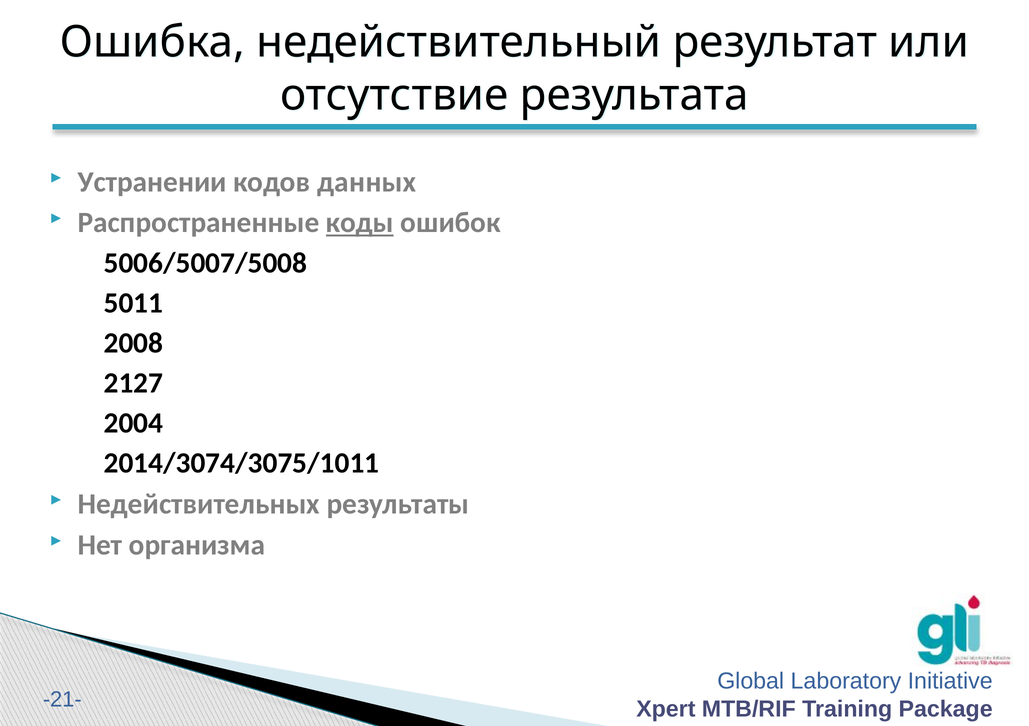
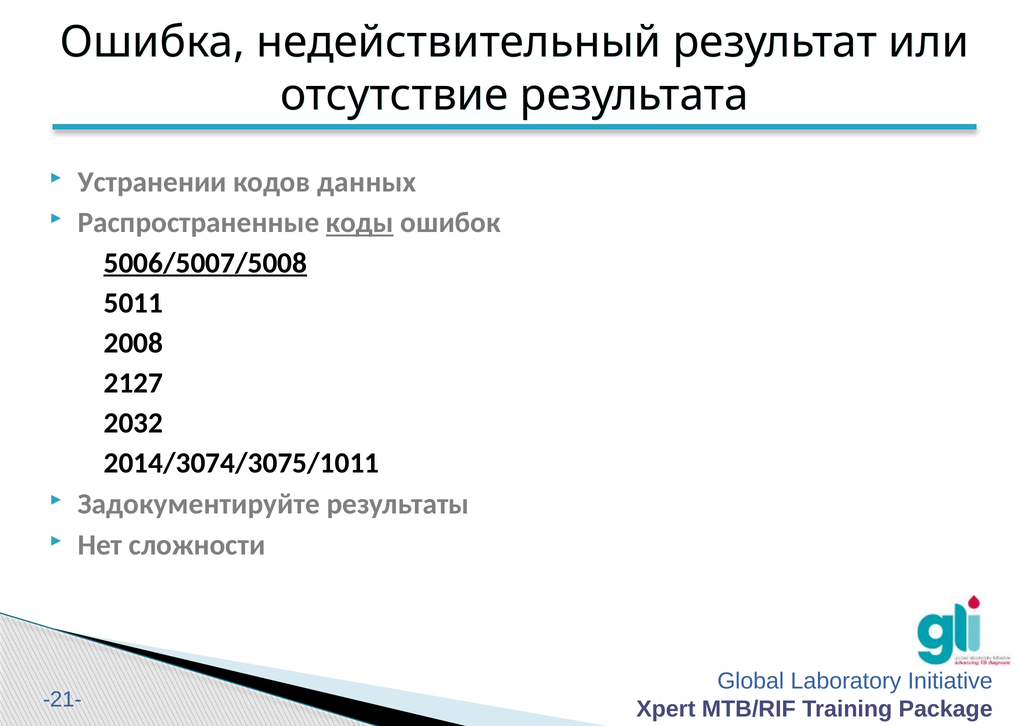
5006/5007/5008 underline: none -> present
2004: 2004 -> 2032
Недействительных: Недействительных -> Задокументируйте
организма: организма -> сложности
